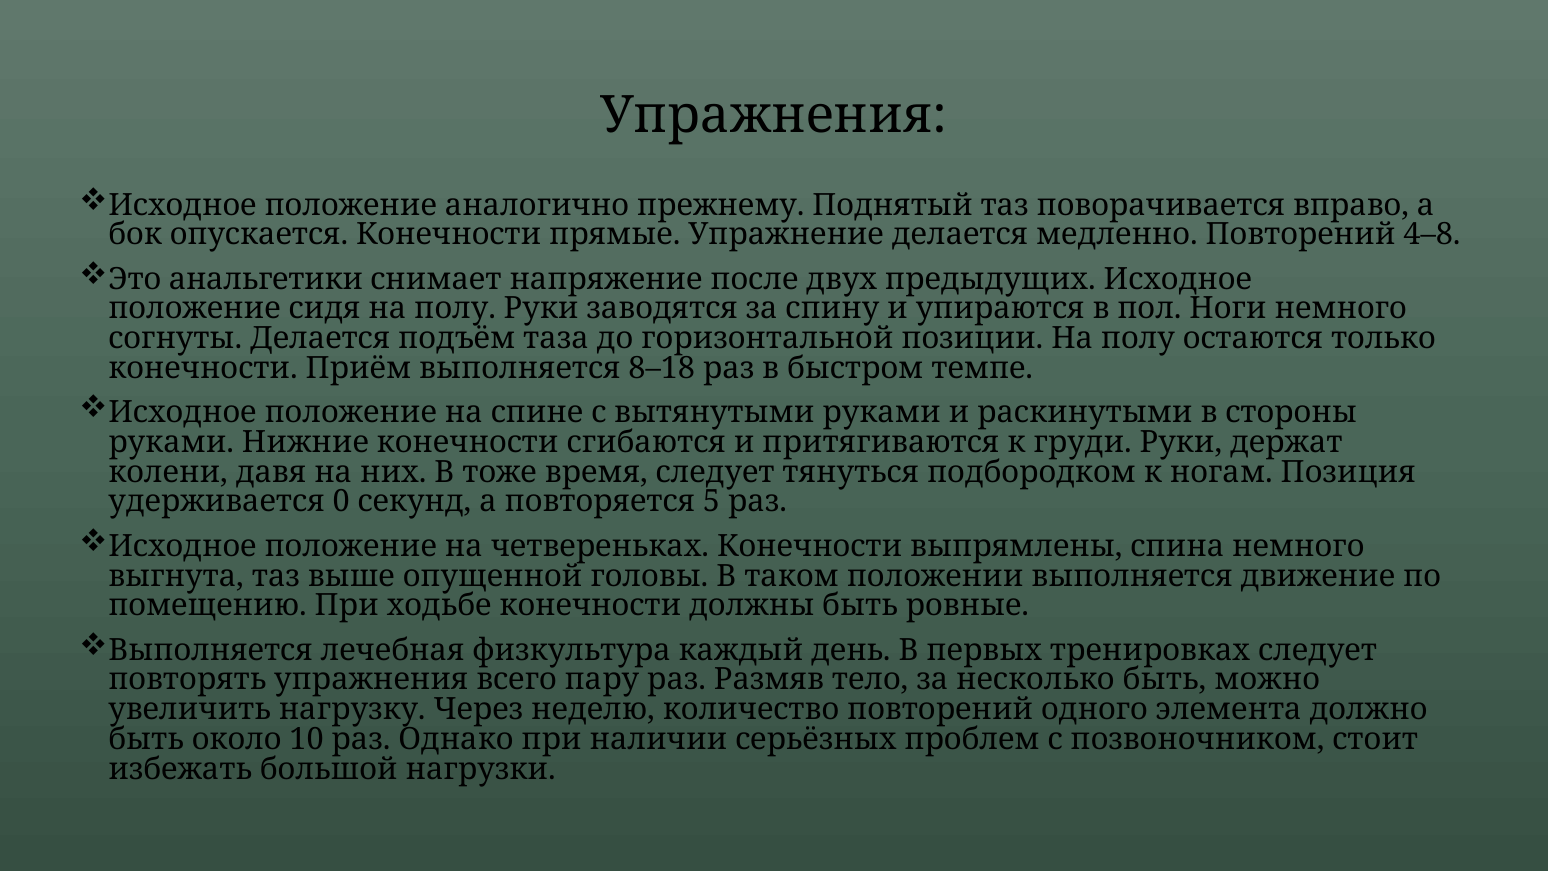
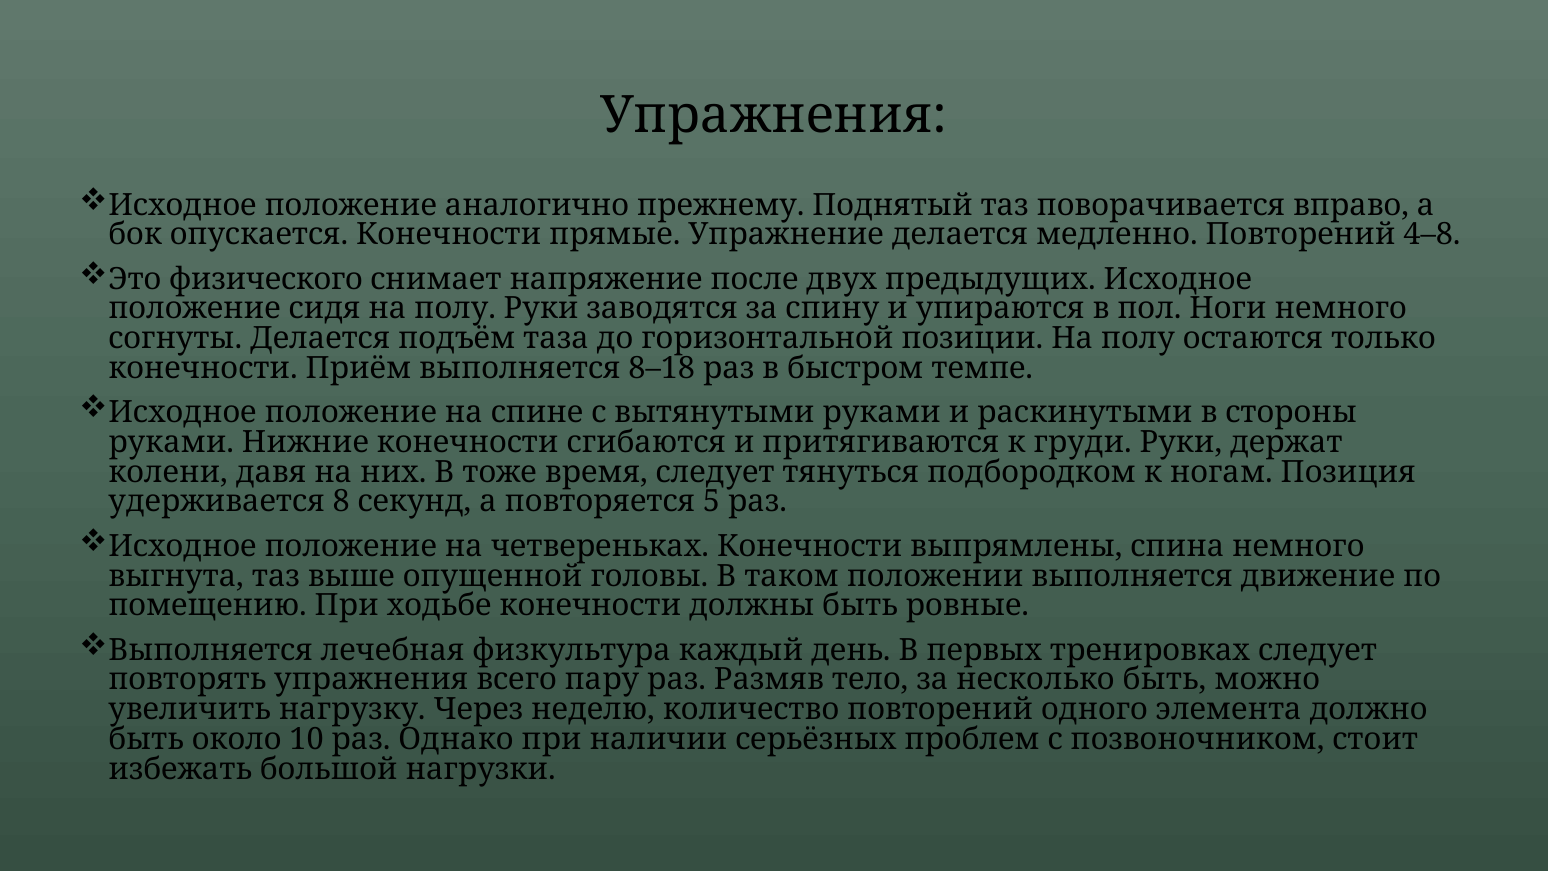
анальгетики: анальгетики -> физического
0: 0 -> 8
